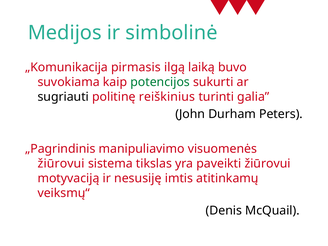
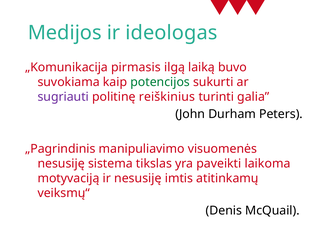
simbolinė: simbolinė -> ideologas
sugriauti colour: black -> purple
žiūrovui at (61, 164): žiūrovui -> nesusiję
paveikti žiūrovui: žiūrovui -> laikoma
